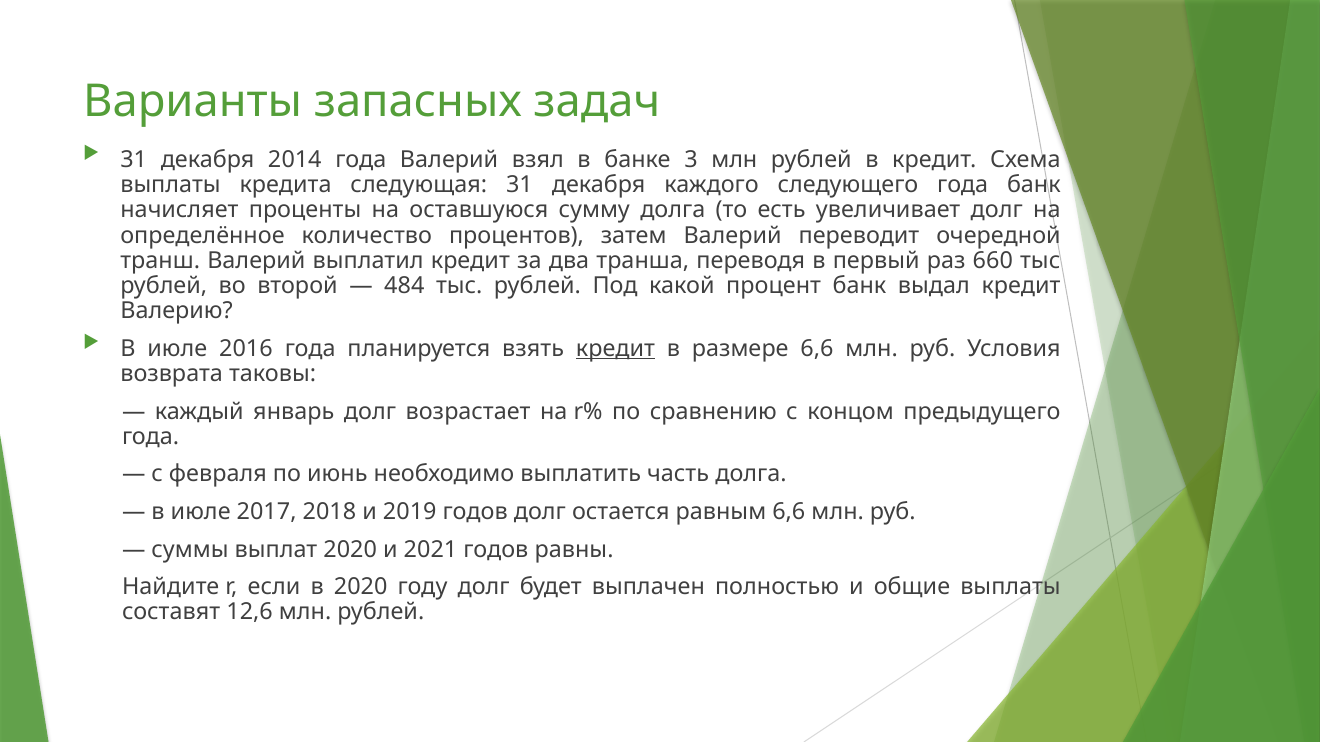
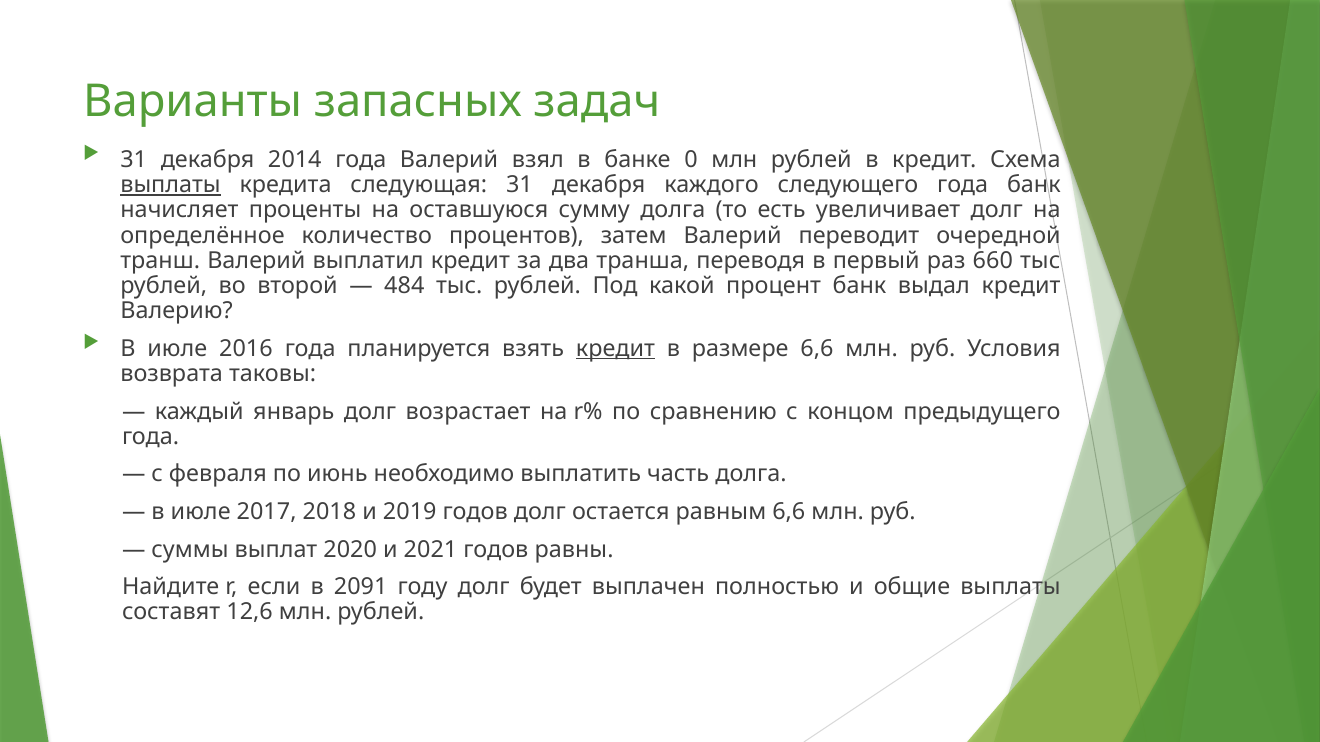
3: 3 -> 0
выплаты at (170, 185) underline: none -> present
в 2020: 2020 -> 2091
